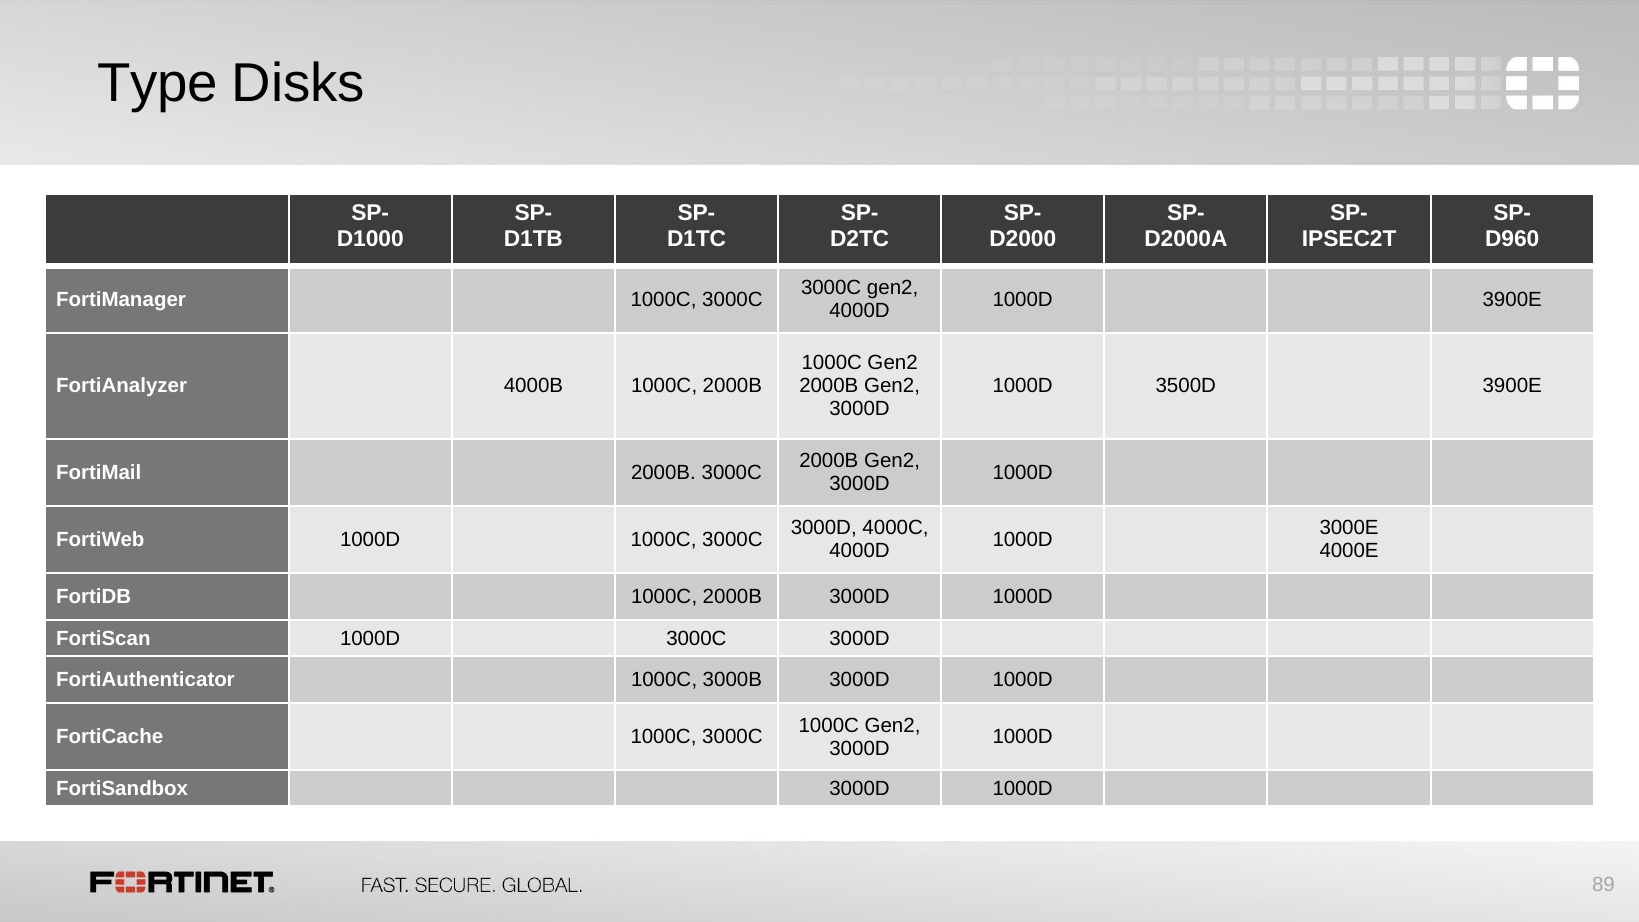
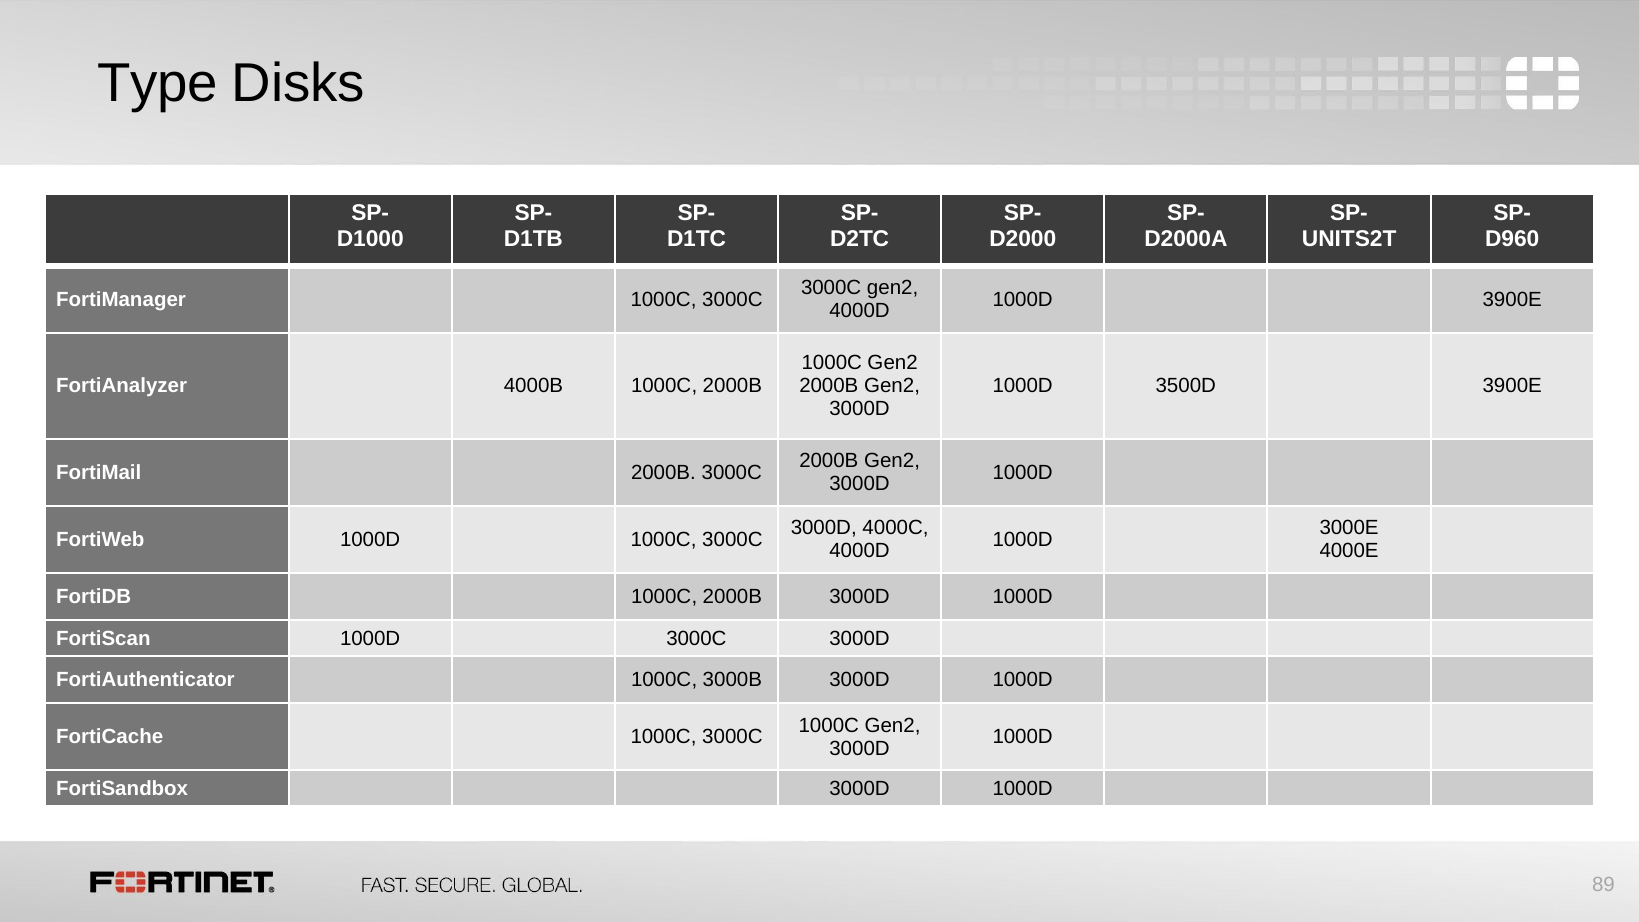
IPSEC2T: IPSEC2T -> UNITS2T
